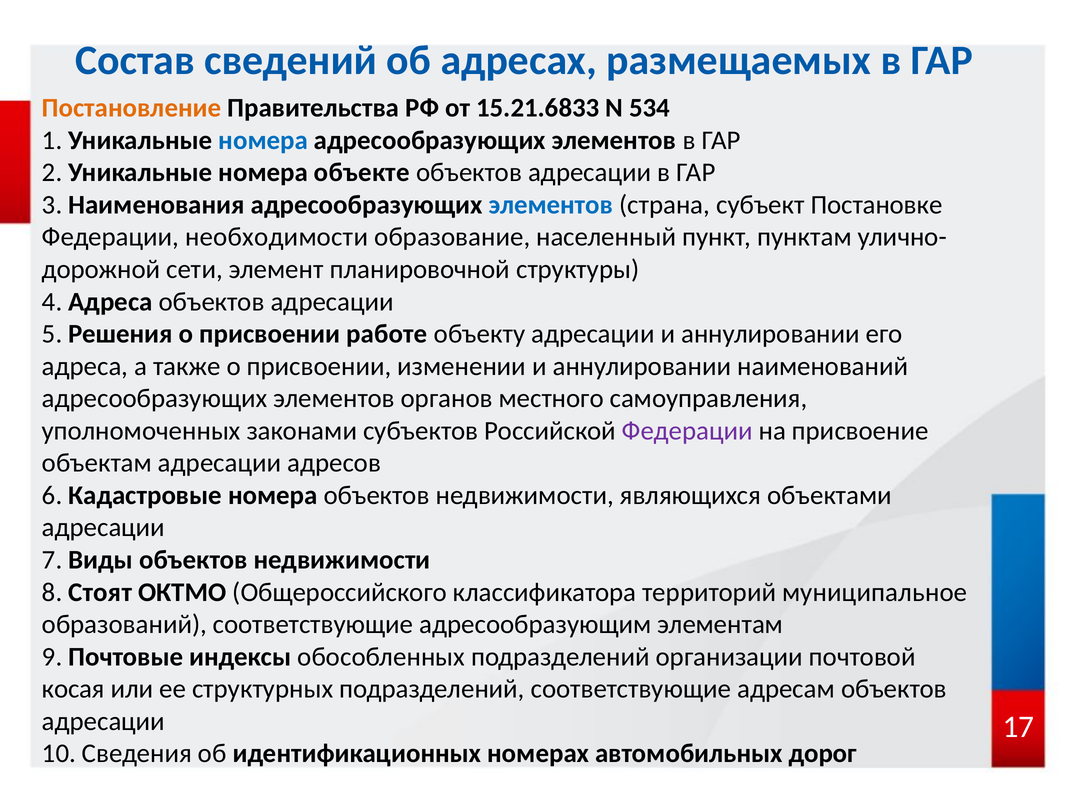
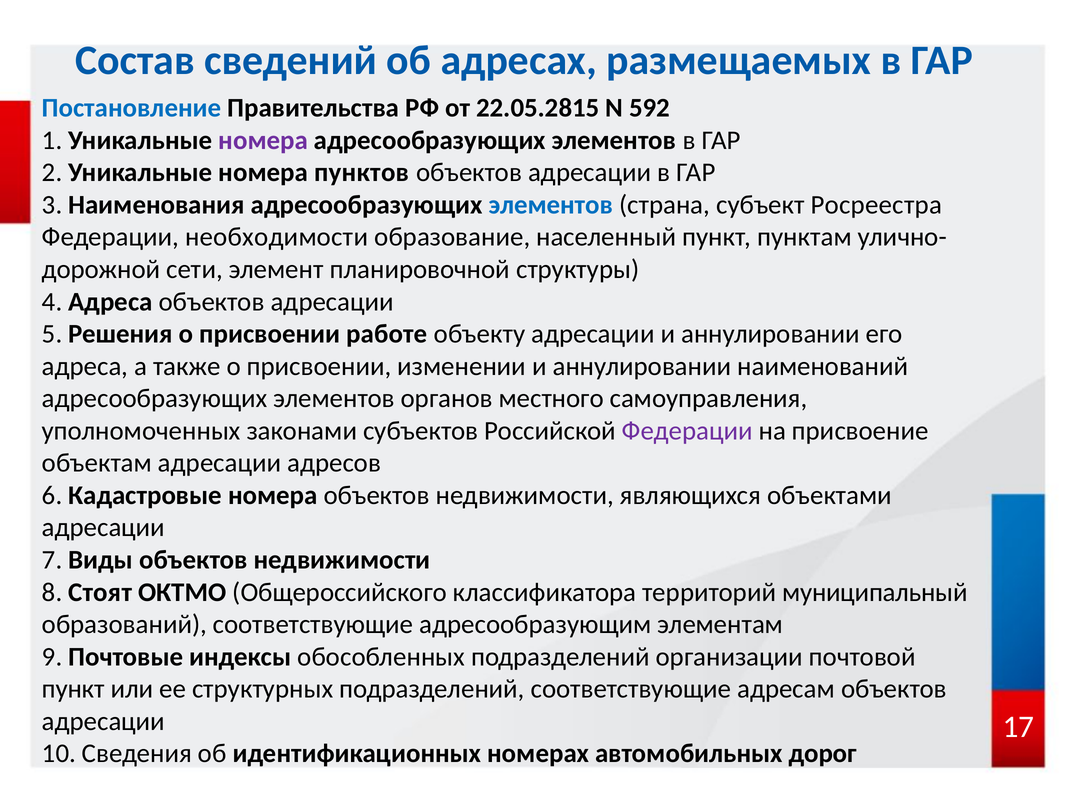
Постановление colour: orange -> blue
15.21.6833: 15.21.6833 -> 22.05.2815
534: 534 -> 592
номера at (263, 140) colour: blue -> purple
объекте: объекте -> пунктов
Постановке: Постановке -> Росреестра
муниципальное: муниципальное -> муниципальный
косая at (73, 689): косая -> пункт
